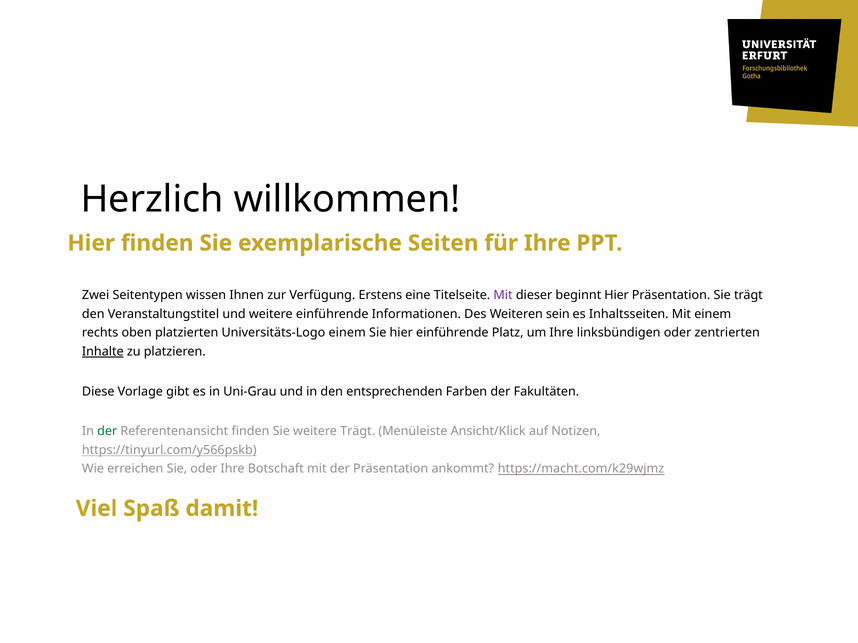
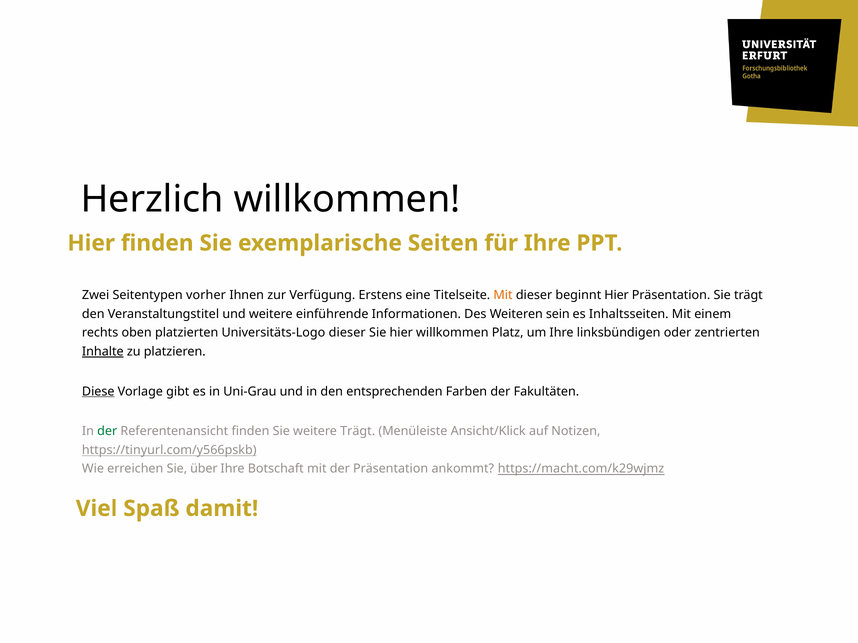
wissen: wissen -> vorher
Mit at (503, 295) colour: purple -> orange
Universitäts-Logo einem: einem -> dieser
hier einführende: einführende -> willkommen
Diese underline: none -> present
Sie oder: oder -> über
